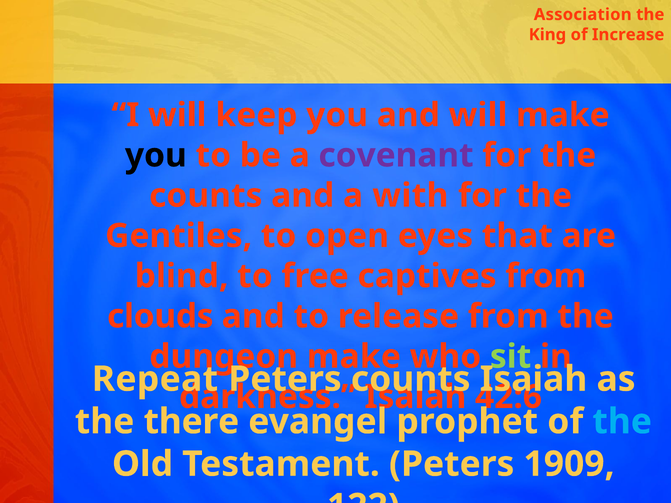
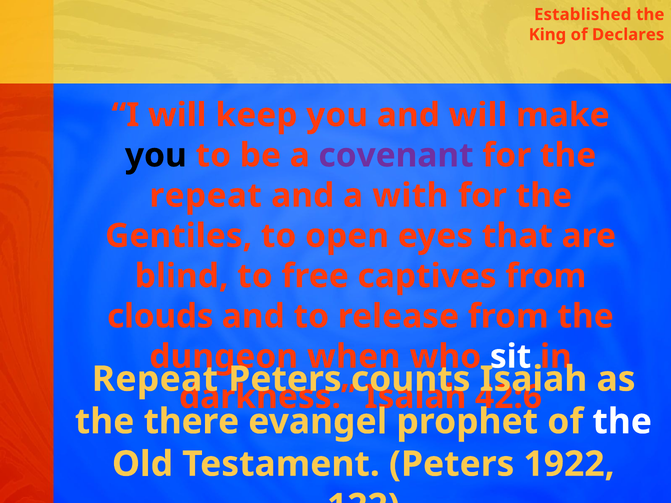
Association: Association -> Established
Increase: Increase -> Declares
counts at (206, 196): counts -> repeat
dungeon make: make -> when
sit colour: light green -> white
the at (622, 422) colour: light blue -> white
1909: 1909 -> 1922
